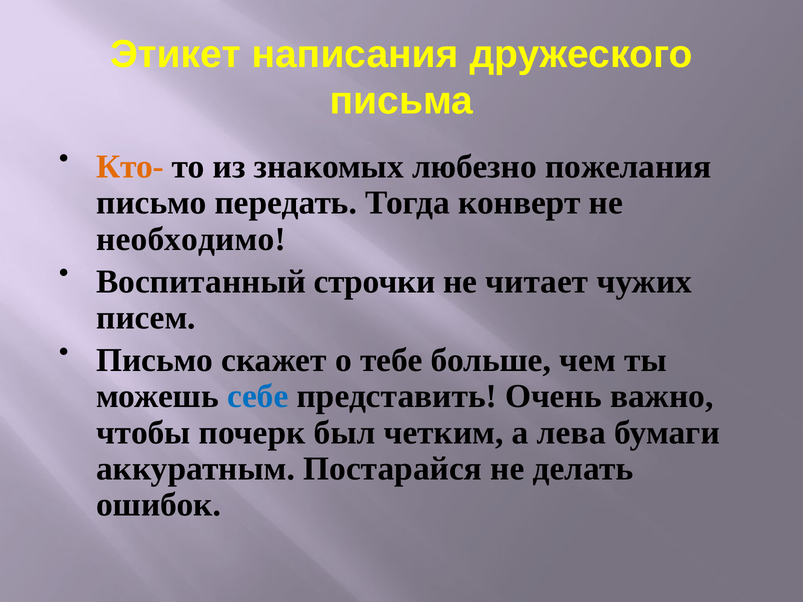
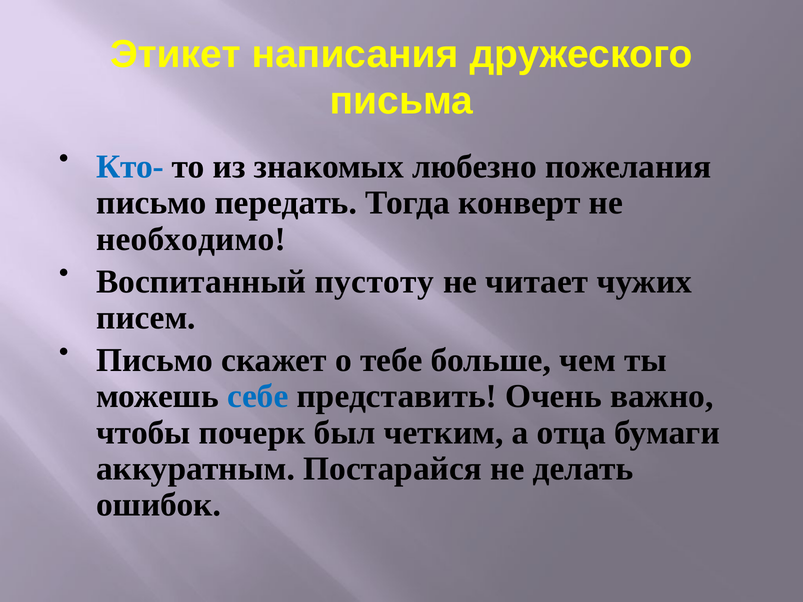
Кто- colour: orange -> blue
строчки: строчки -> пустоту
лева: лева -> отца
